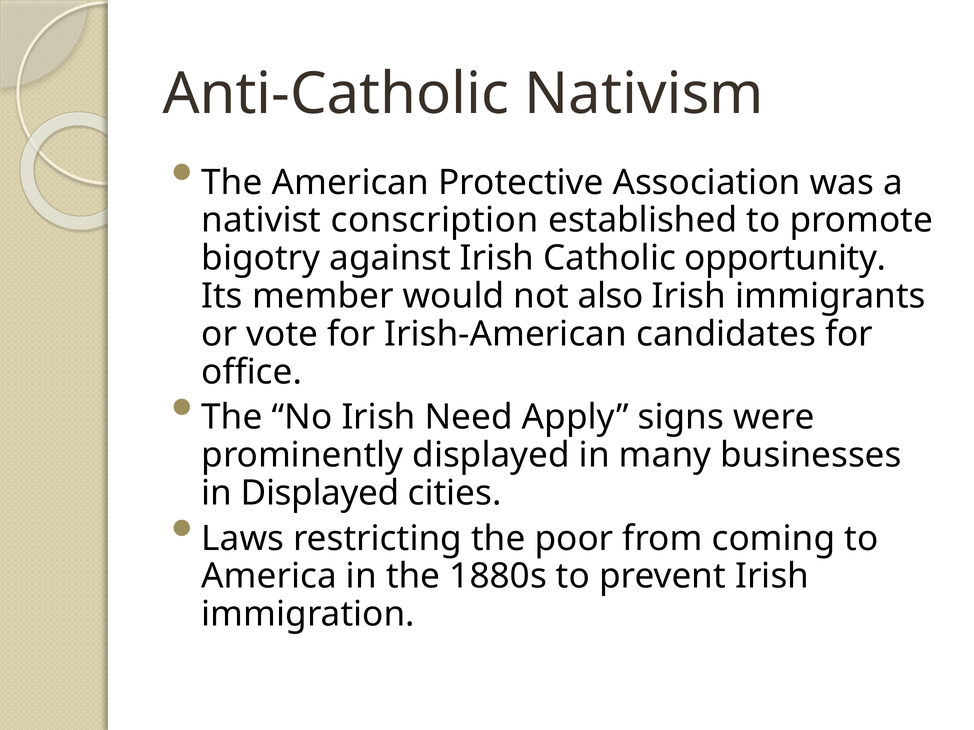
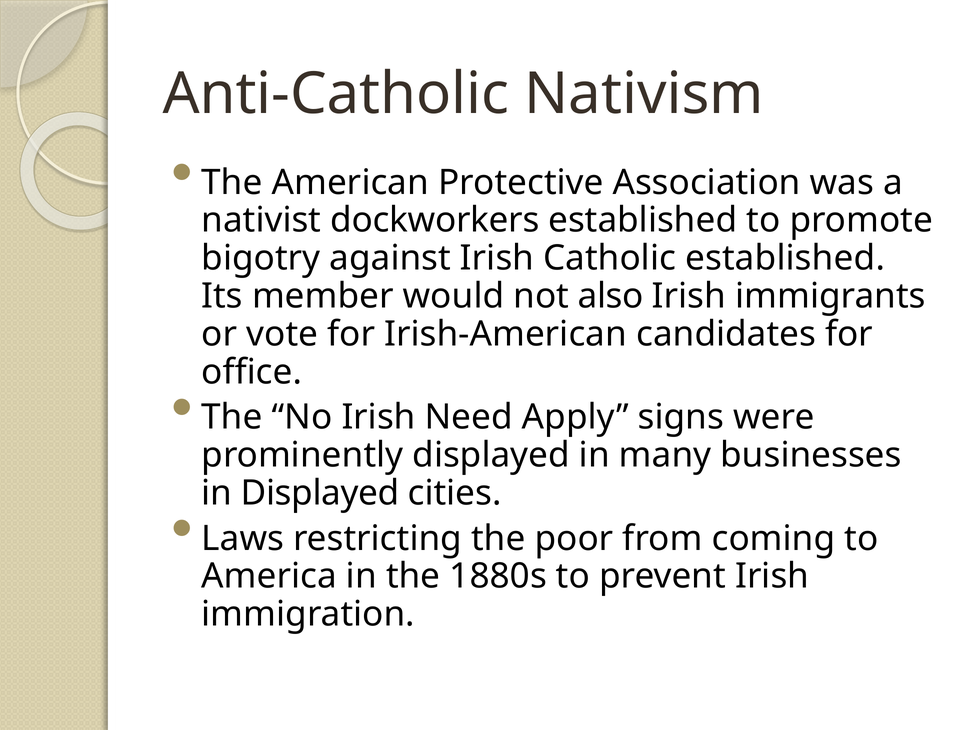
conscription: conscription -> dockworkers
Catholic opportunity: opportunity -> established
